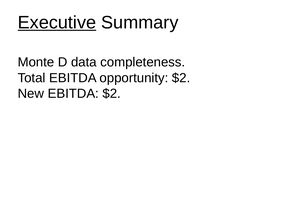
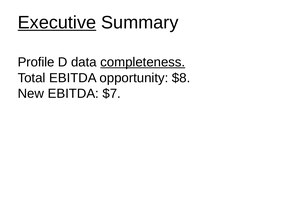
Monte: Monte -> Profile
completeness underline: none -> present
opportunity $2: $2 -> $8
EBITDA $2: $2 -> $7
